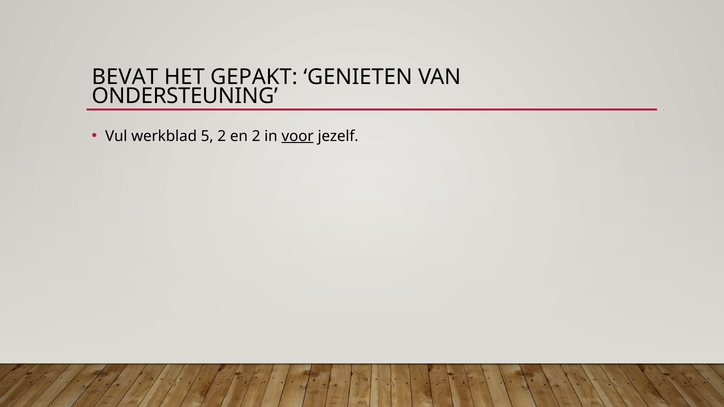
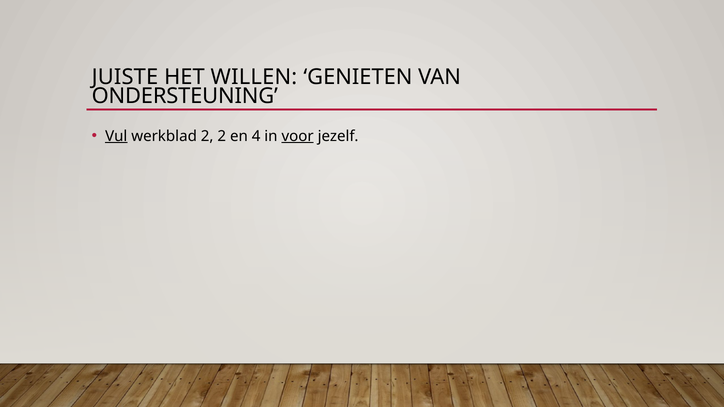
BEVAT: BEVAT -> JUISTE
GEPAKT: GEPAKT -> WILLEN
Vul underline: none -> present
werkblad 5: 5 -> 2
en 2: 2 -> 4
